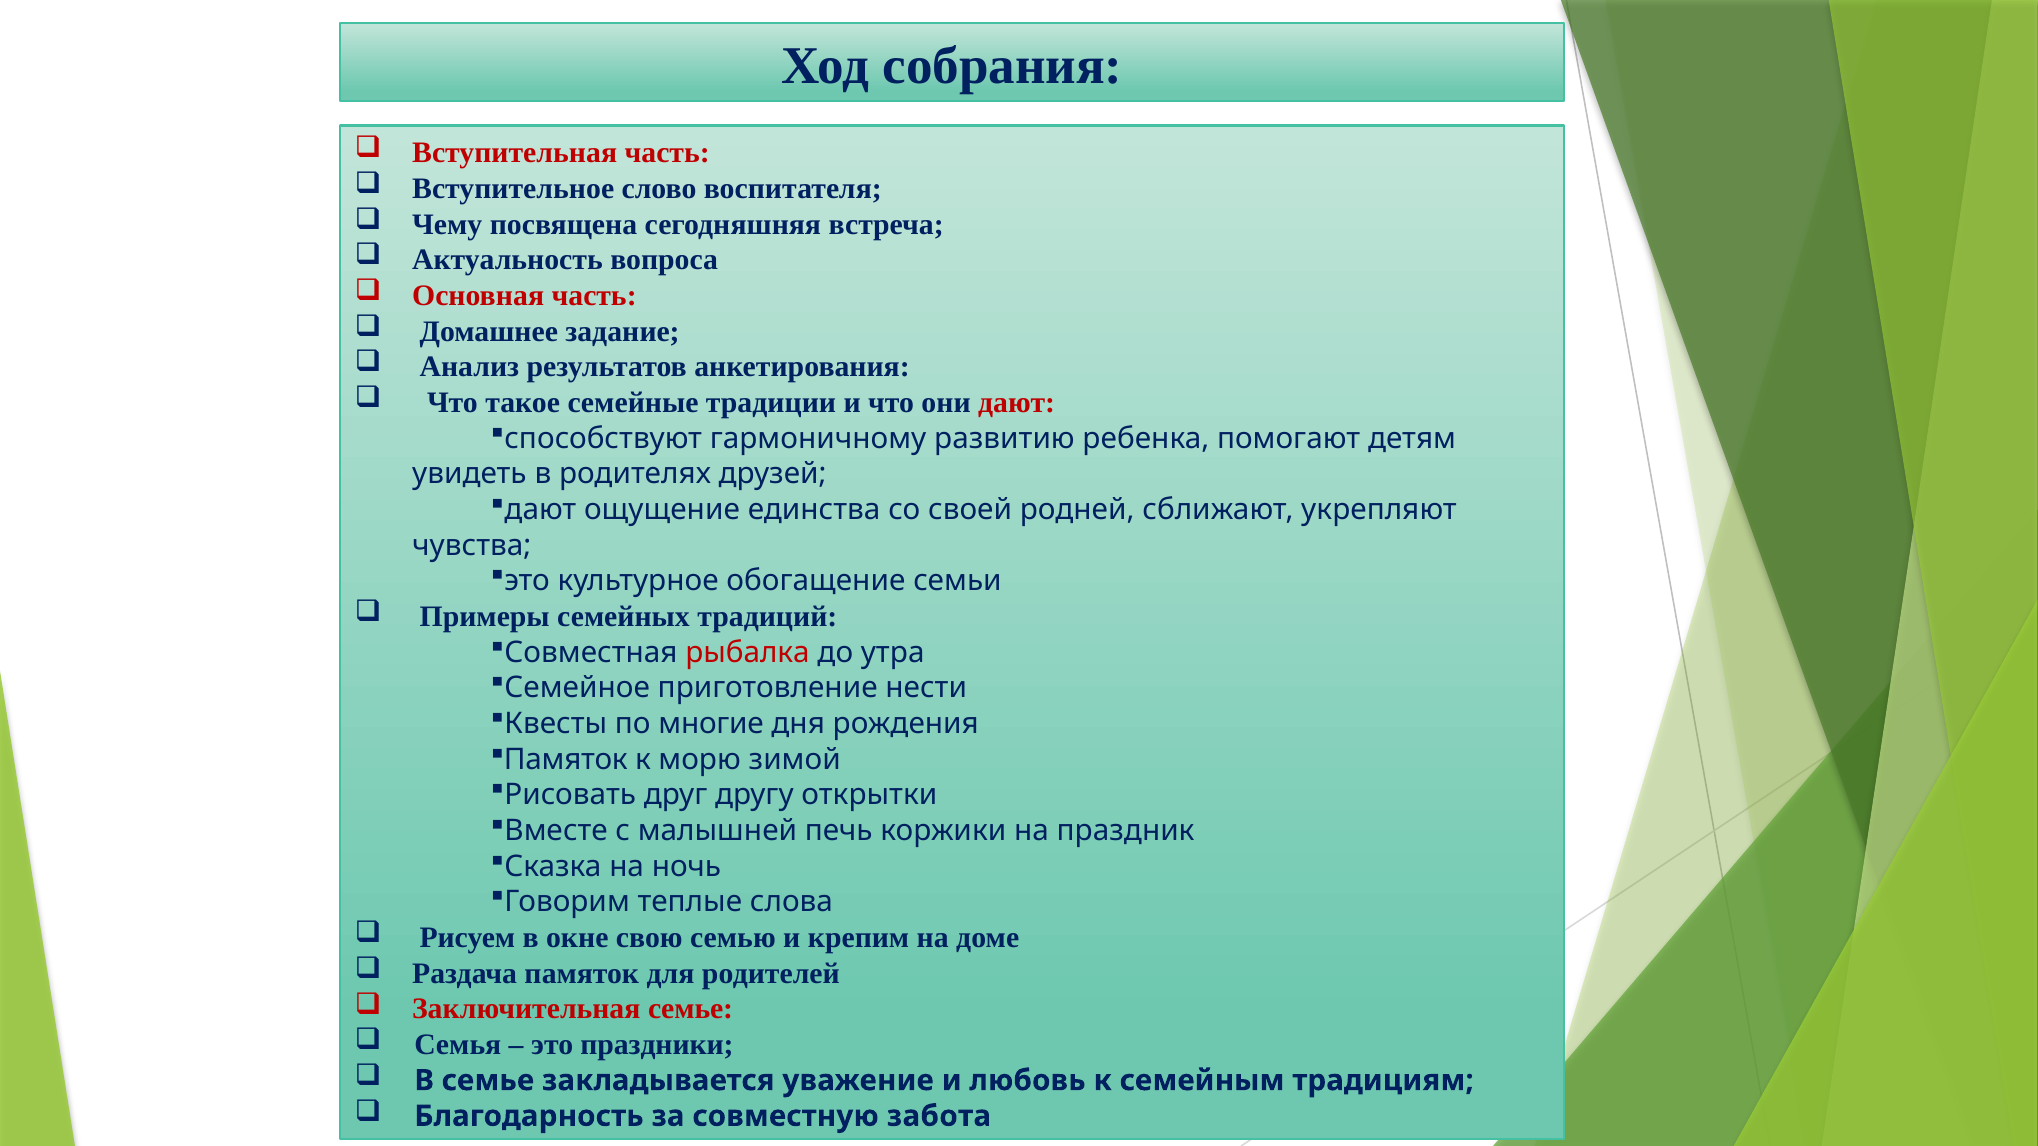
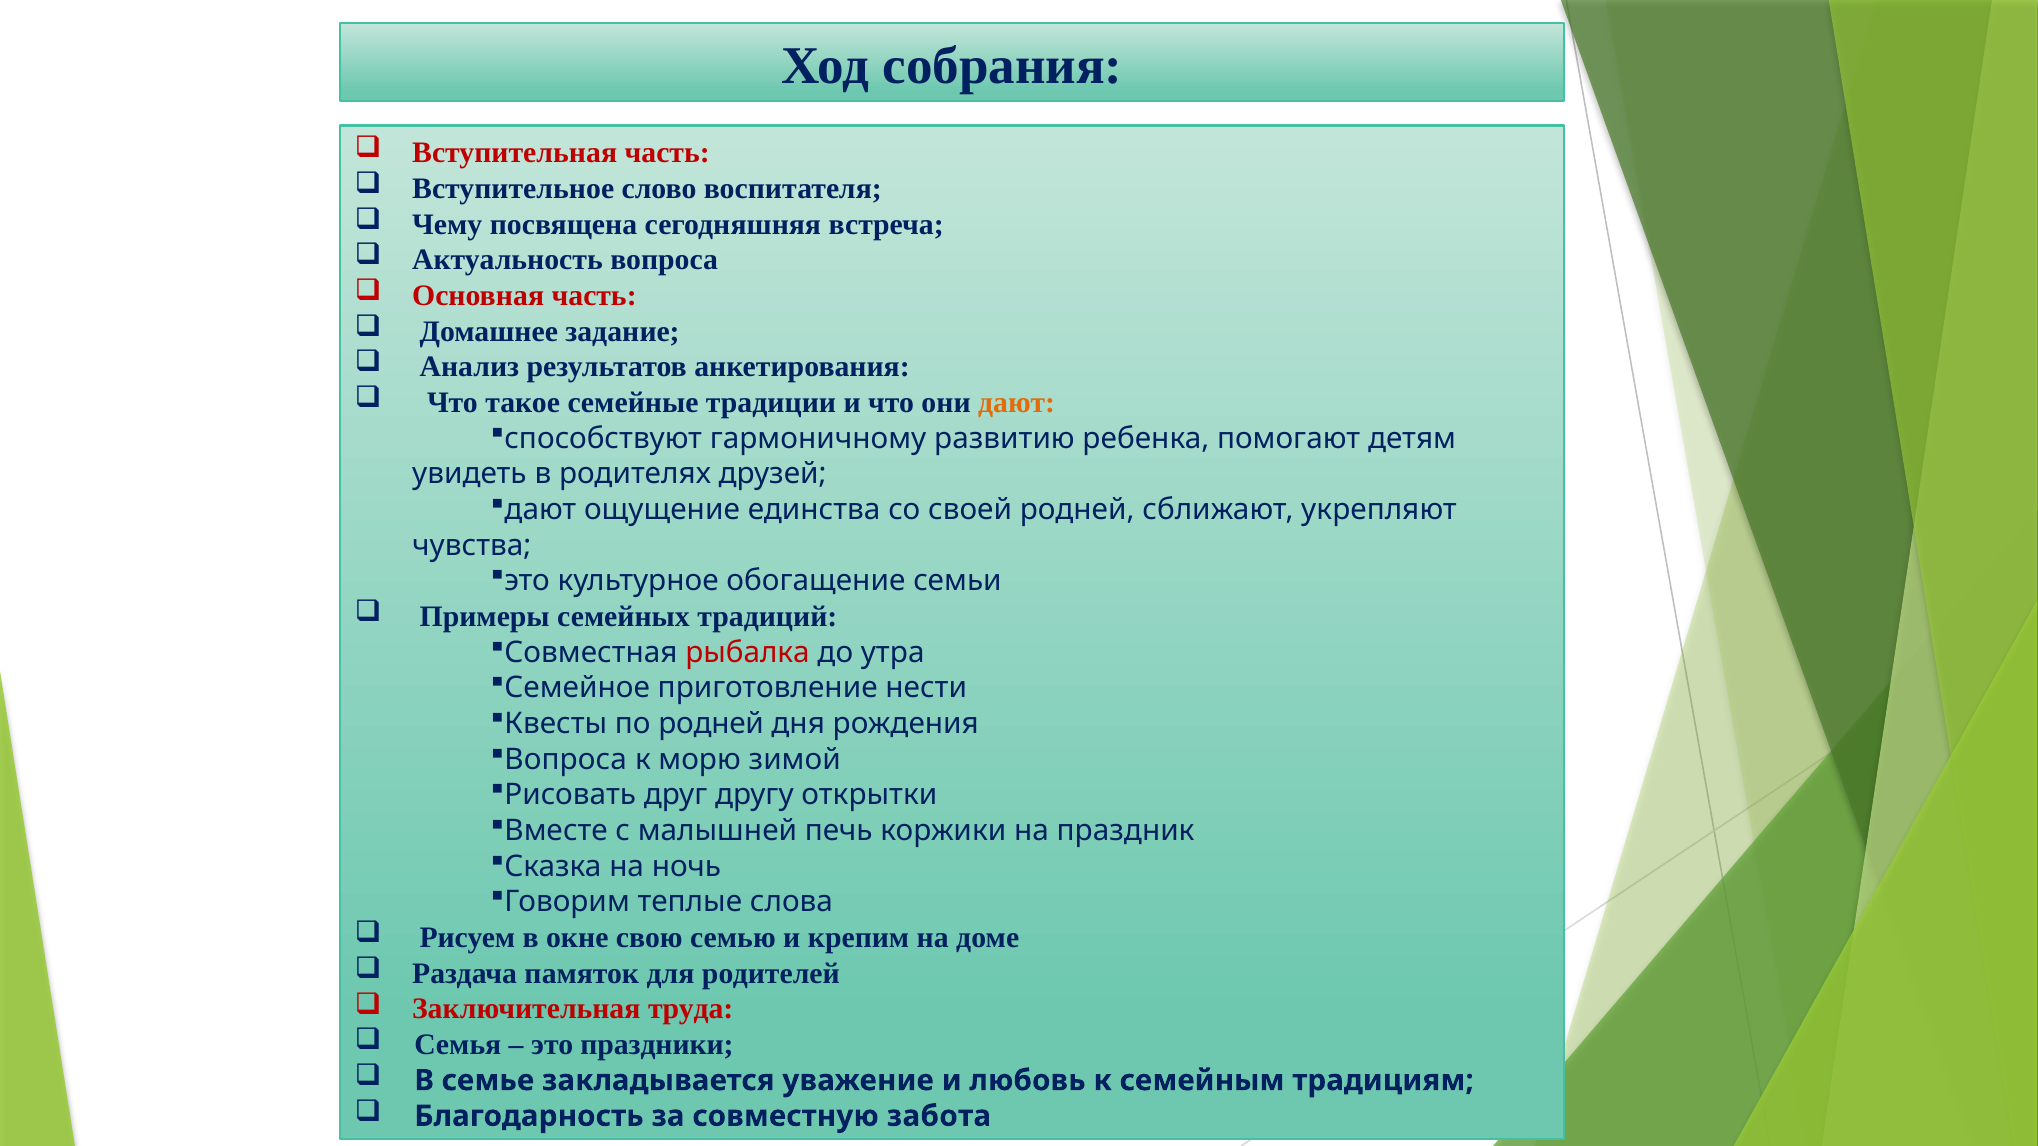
дают at (1017, 403) colour: red -> orange
по многие: многие -> родней
Памяток at (566, 760): Памяток -> Вопроса
Заключительная семье: семье -> труда
